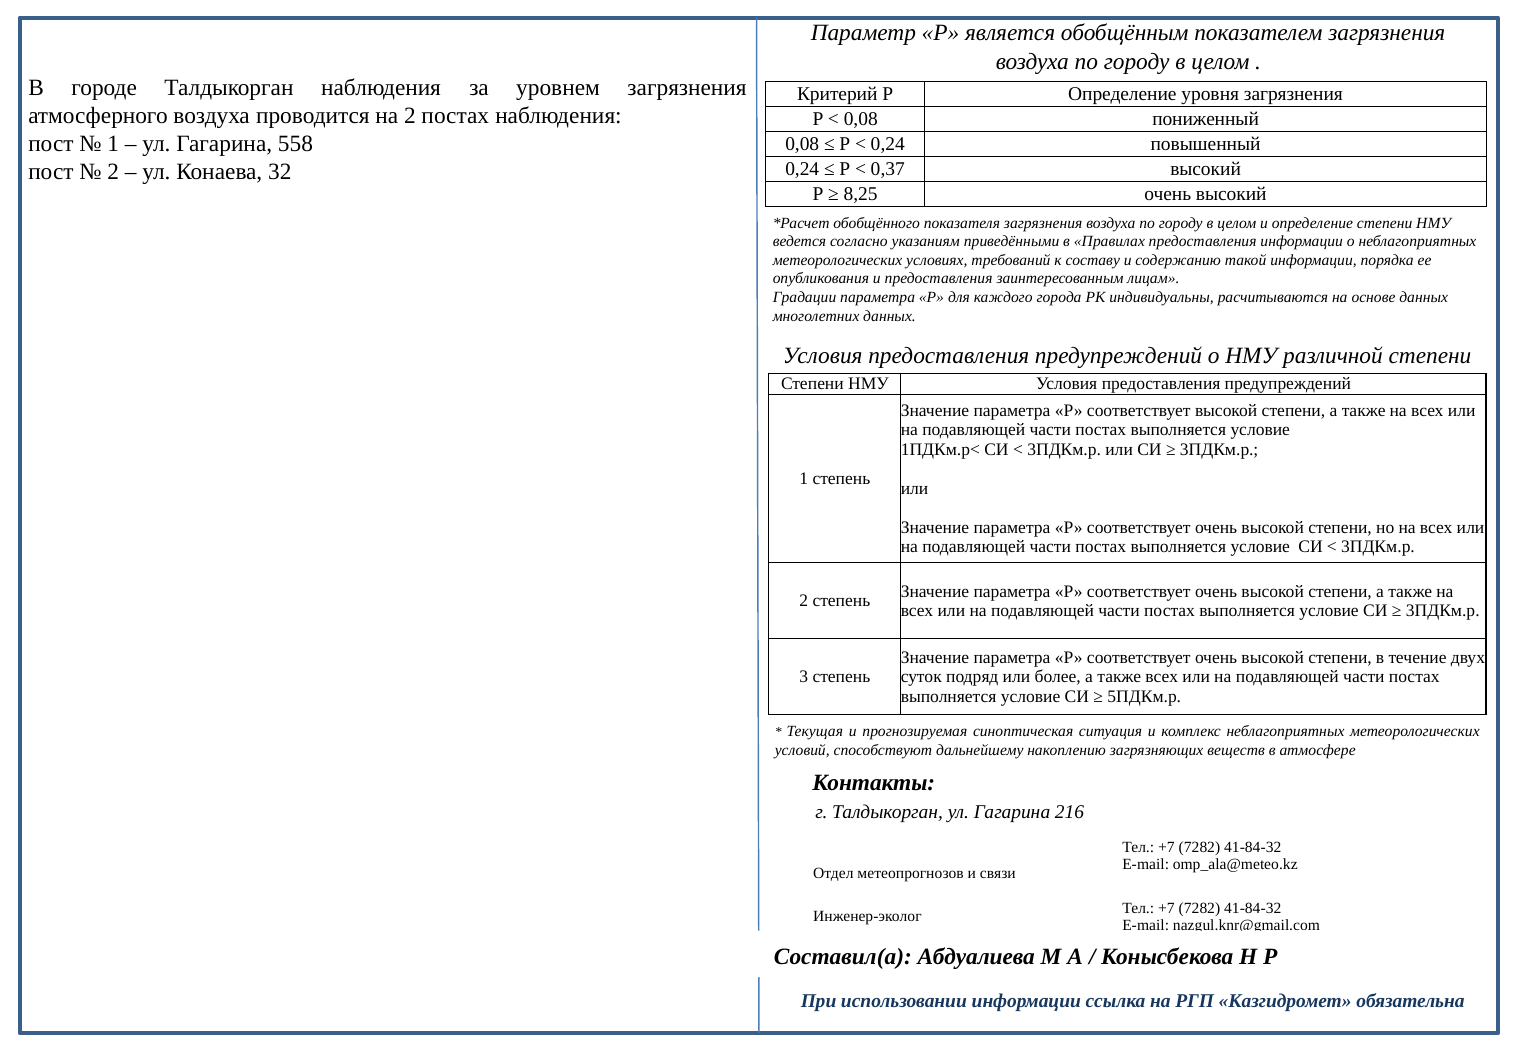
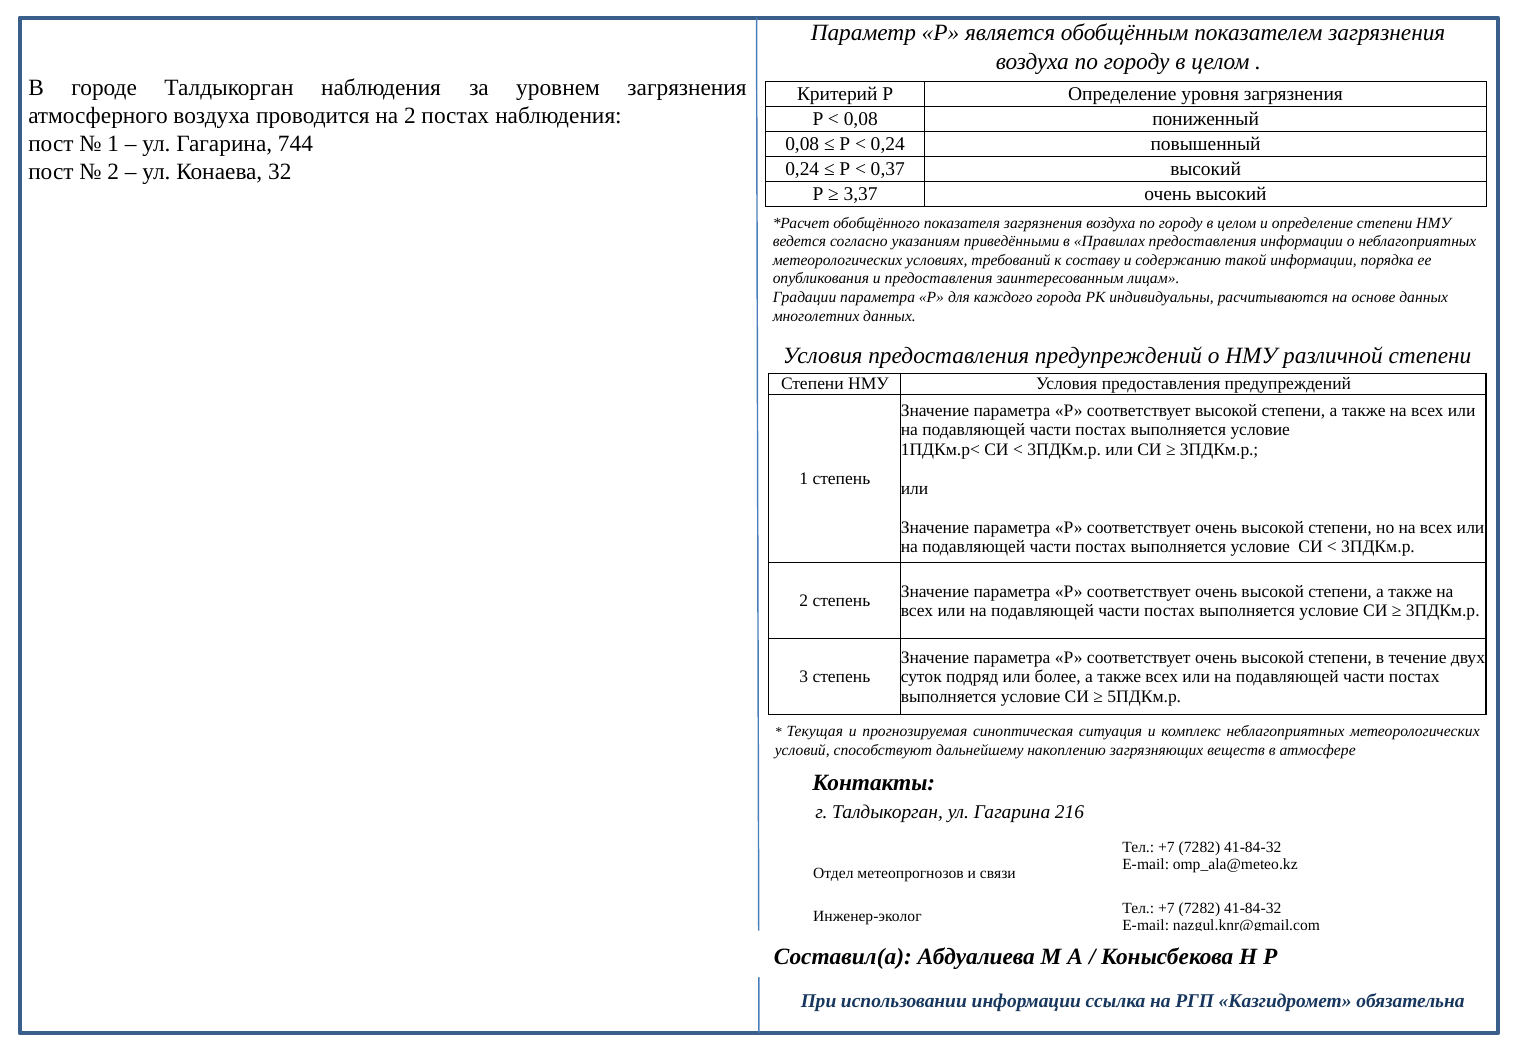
558: 558 -> 744
8,25: 8,25 -> 3,37
